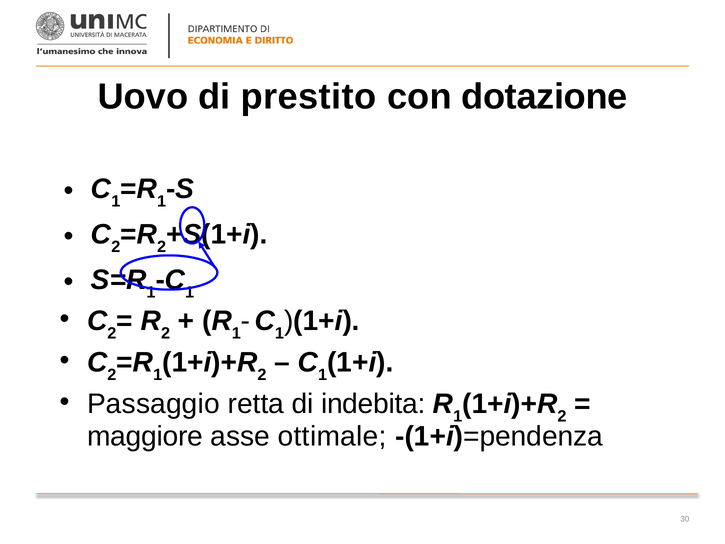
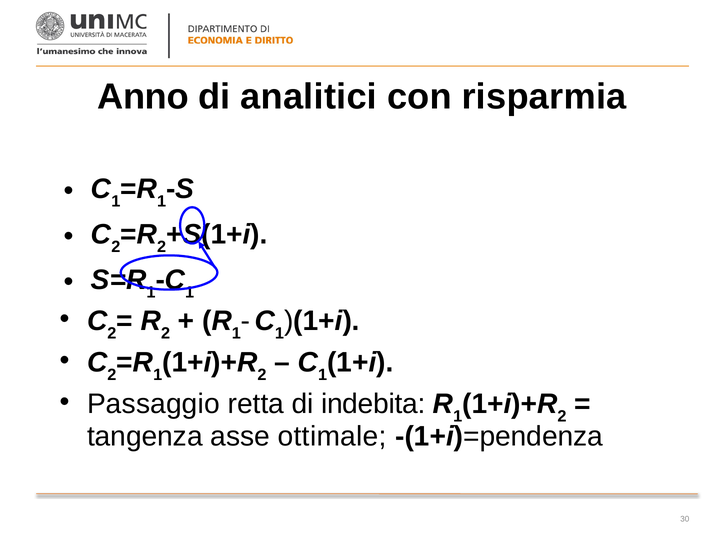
Uovo: Uovo -> Anno
prestito: prestito -> analitici
dotazione: dotazione -> risparmia
maggiore: maggiore -> tangenza
